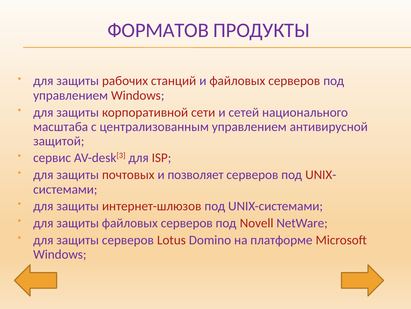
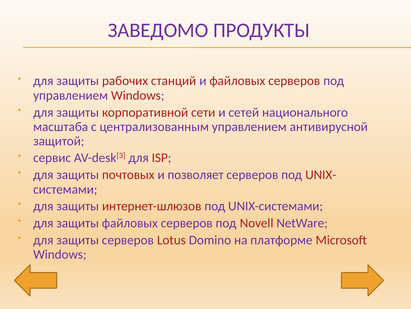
ФОРМАТОВ: ФОРМАТОВ -> ЗАВЕДОМО
